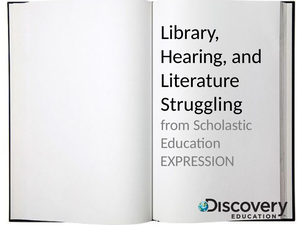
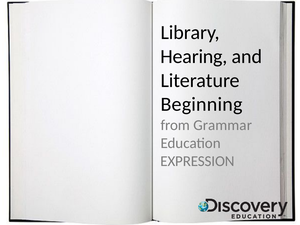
Struggling: Struggling -> Beginning
Scholastic: Scholastic -> Grammar
